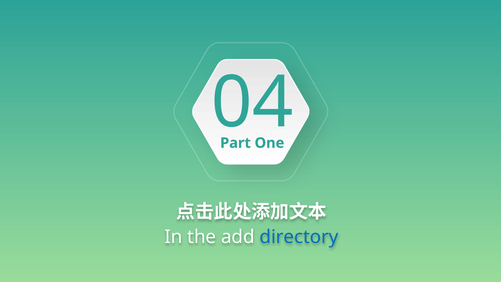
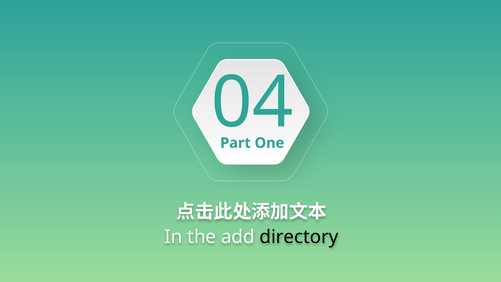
directory colour: blue -> black
